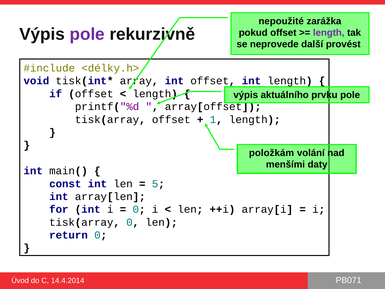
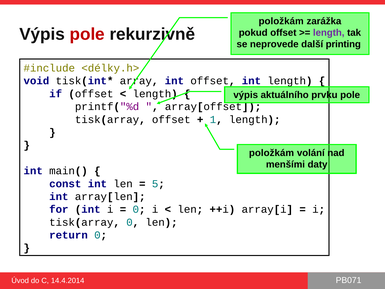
nepoužité at (281, 21): nepoužité -> položkám
pole at (87, 34) colour: purple -> red
provést: provést -> printing
